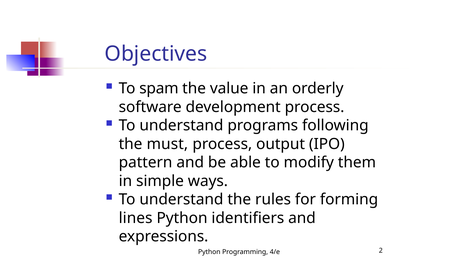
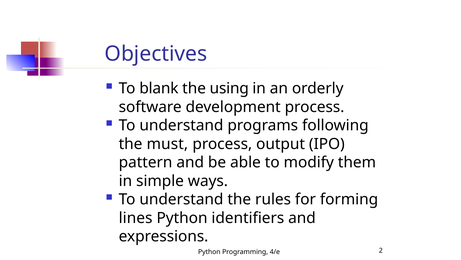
spam: spam -> blank
value: value -> using
